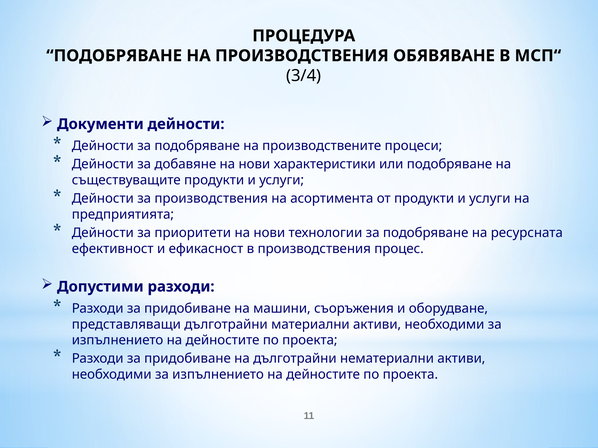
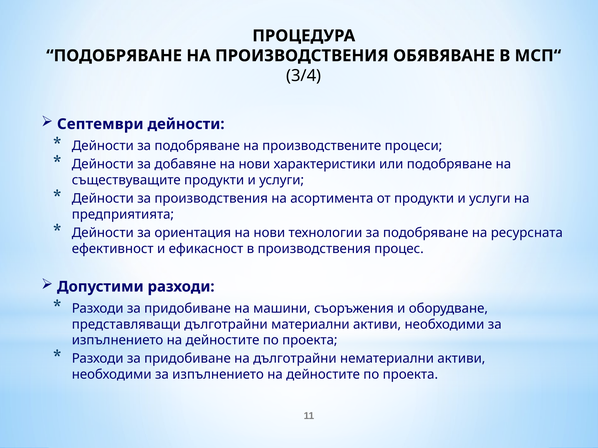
Документи: Документи -> Септември
приоритети: приоритети -> ориентация
